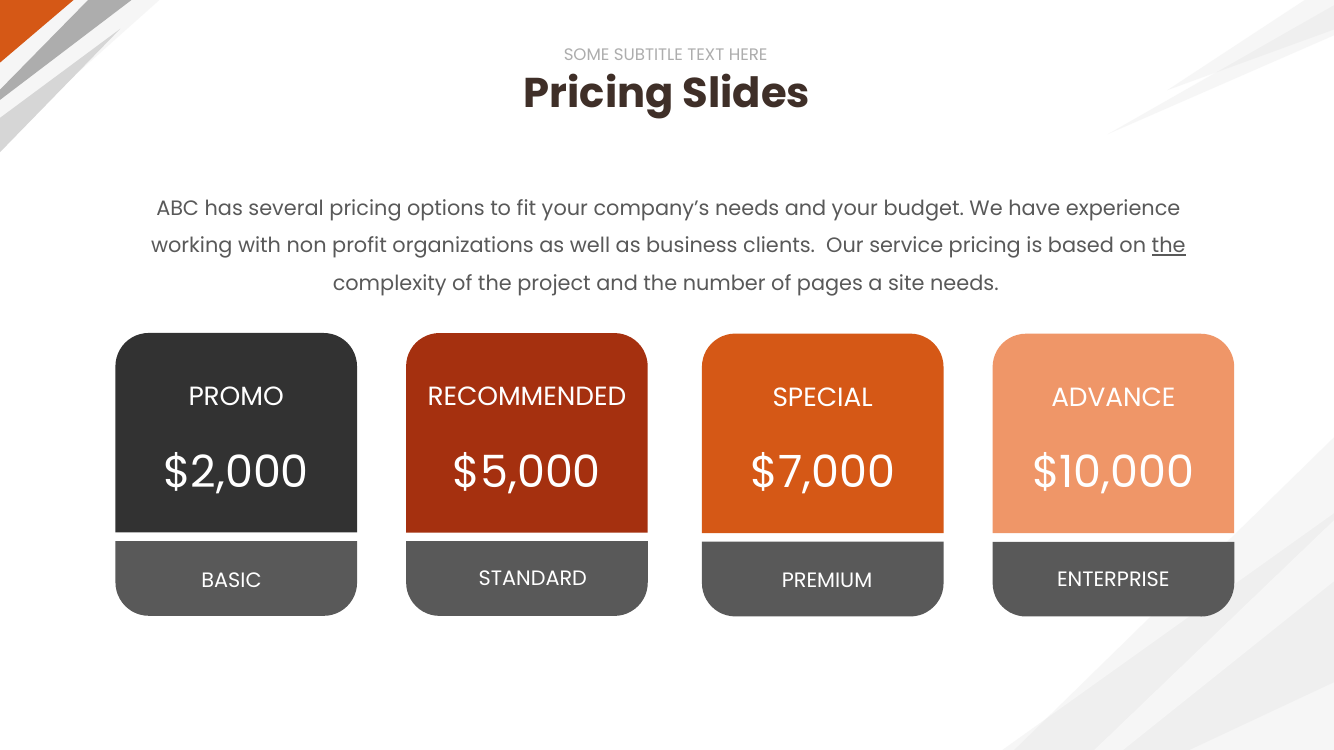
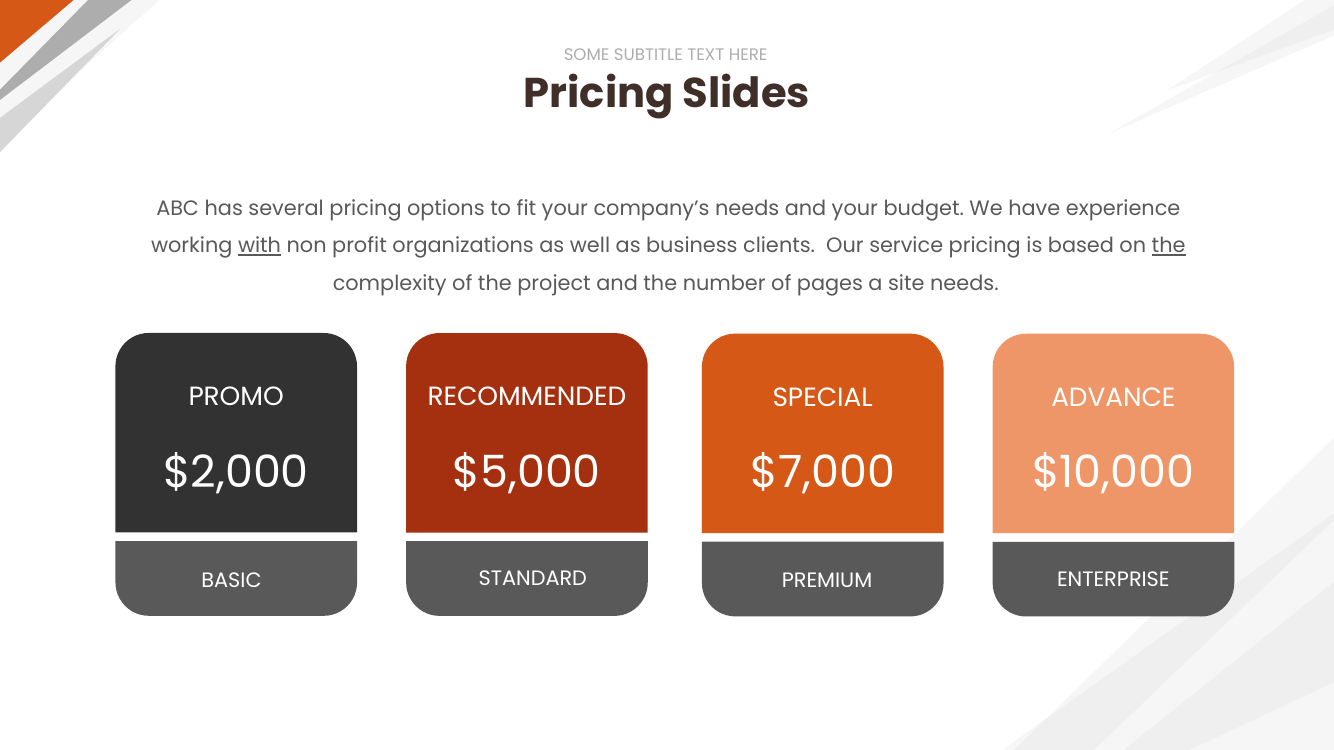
with underline: none -> present
